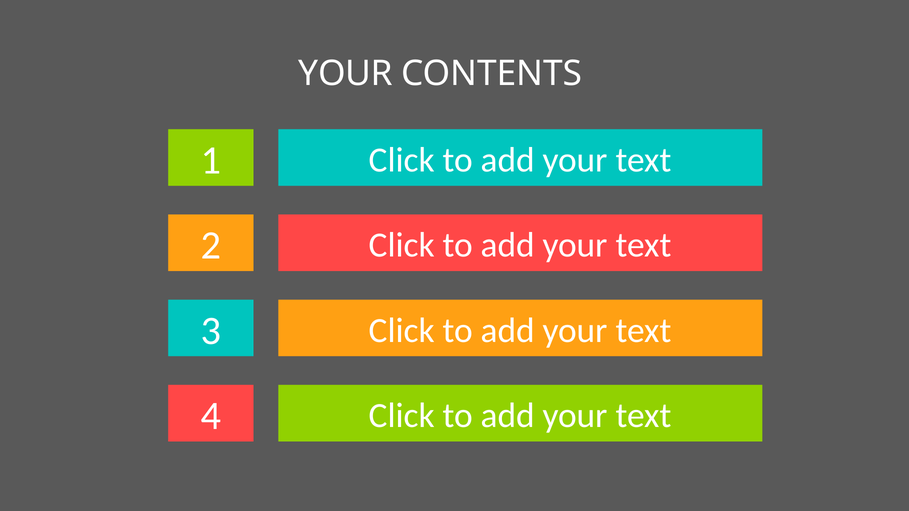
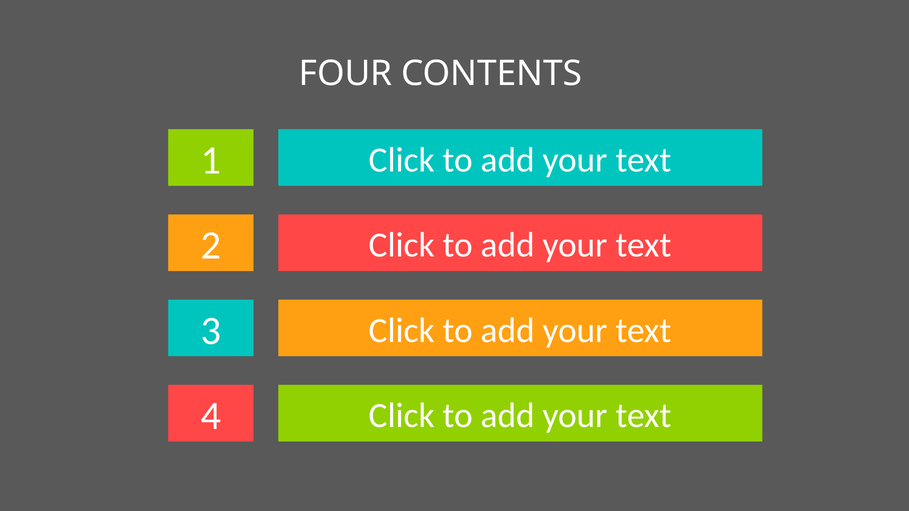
YOUR at (346, 74): YOUR -> FOUR
